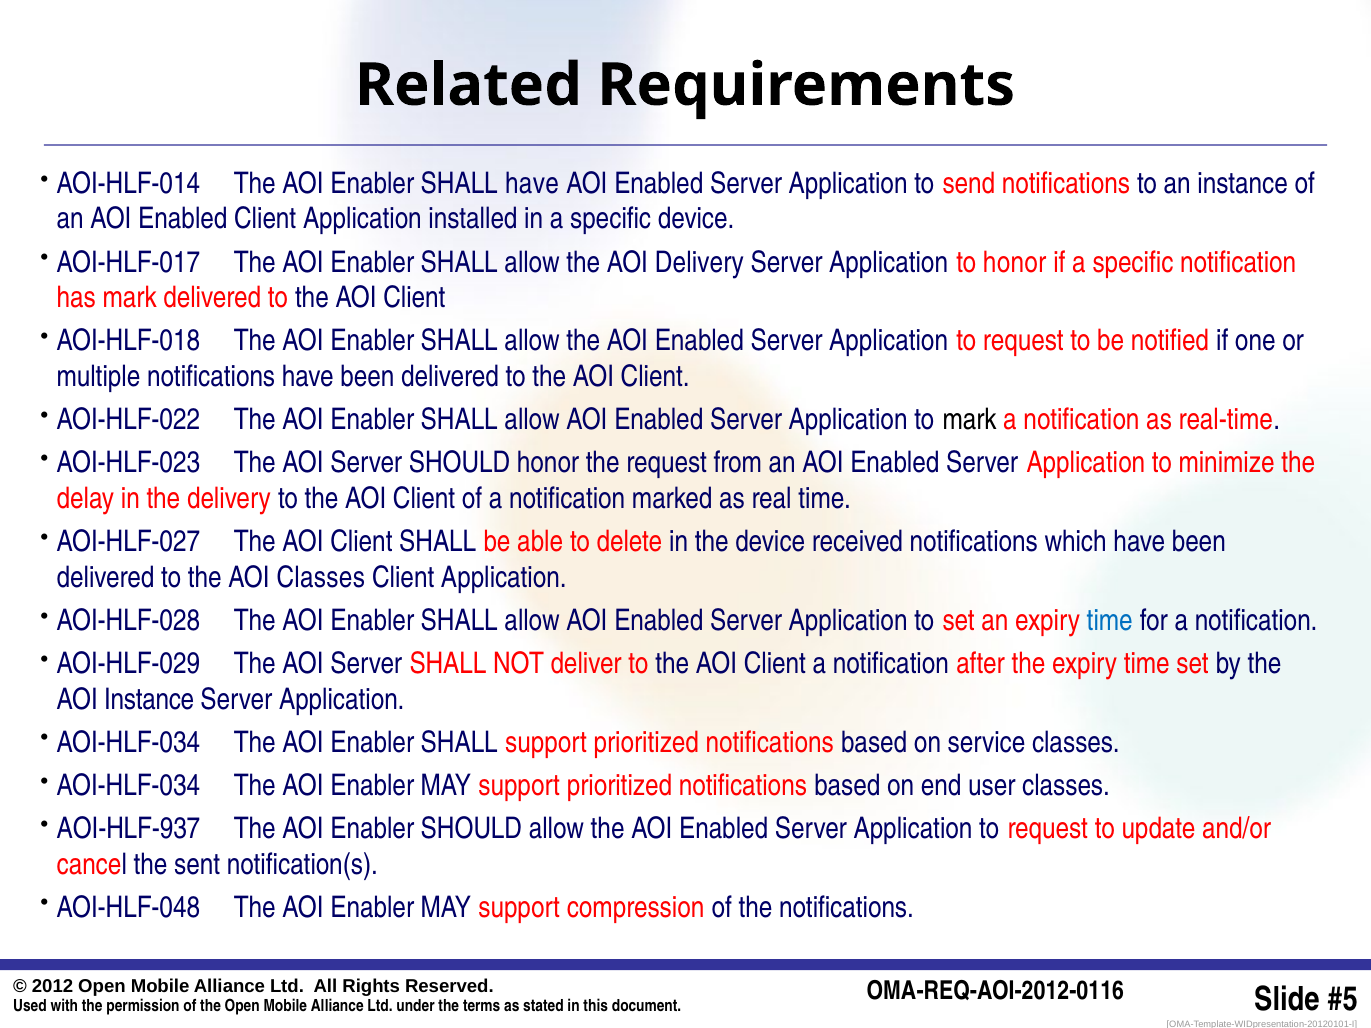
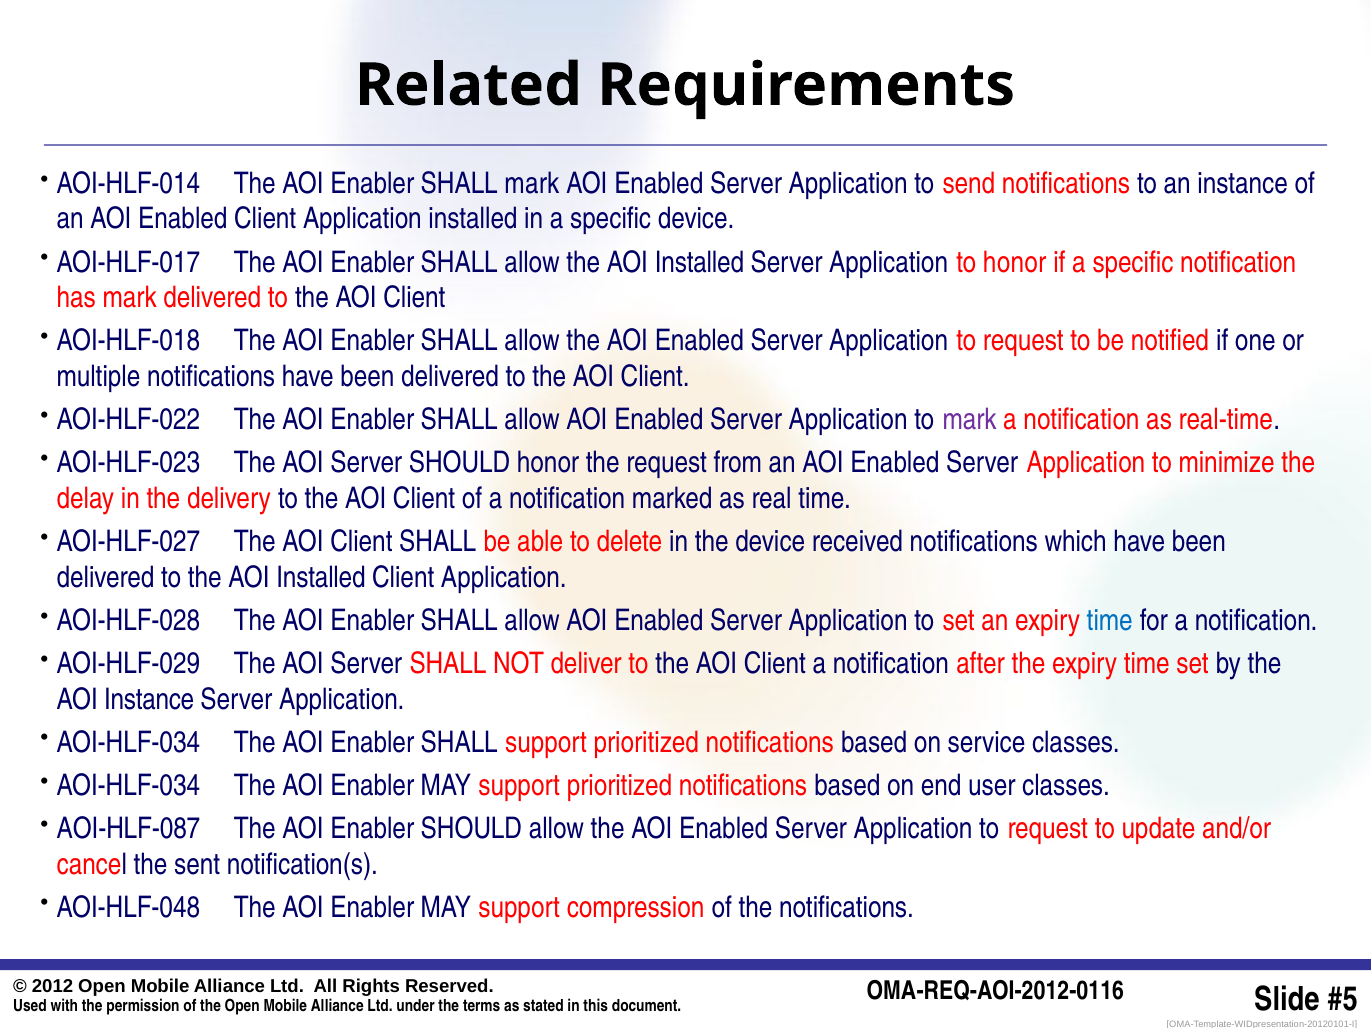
SHALL have: have -> mark
allow the AOI Delivery: Delivery -> Installed
mark at (970, 420) colour: black -> purple
to the AOI Classes: Classes -> Installed
AOI-HLF-937: AOI-HLF-937 -> AOI-HLF-087
